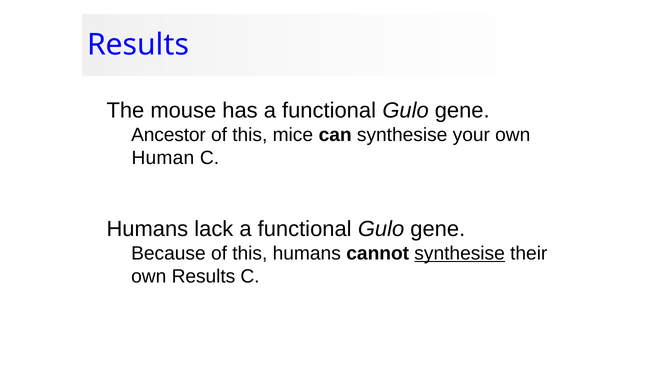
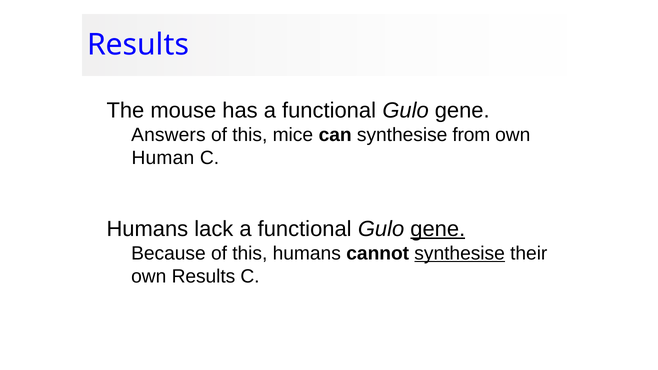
Ancestor: Ancestor -> Answers
your: your -> from
gene at (438, 229) underline: none -> present
